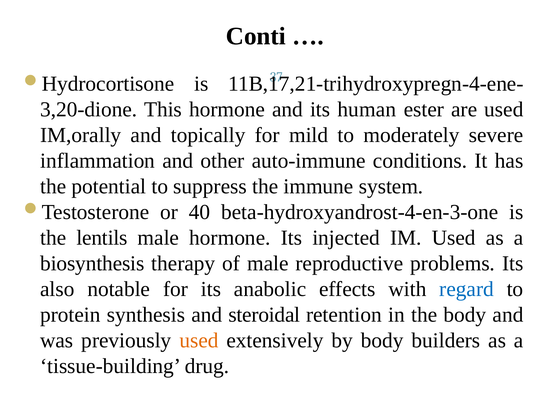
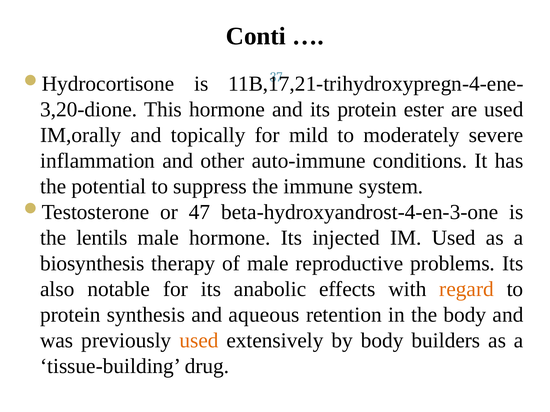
its human: human -> protein
40: 40 -> 47
regard colour: blue -> orange
steroidal: steroidal -> aqueous
